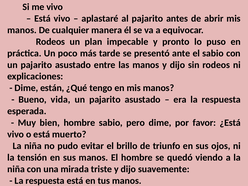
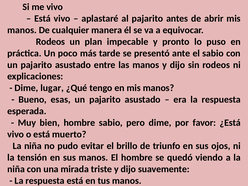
están: están -> lugar
vida: vida -> esas
